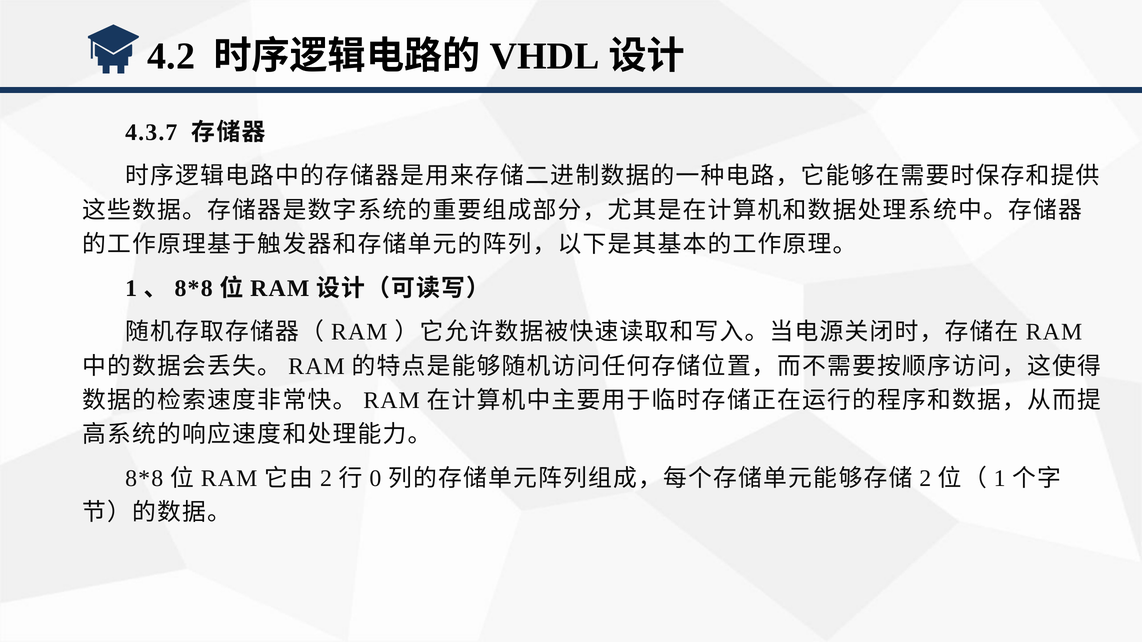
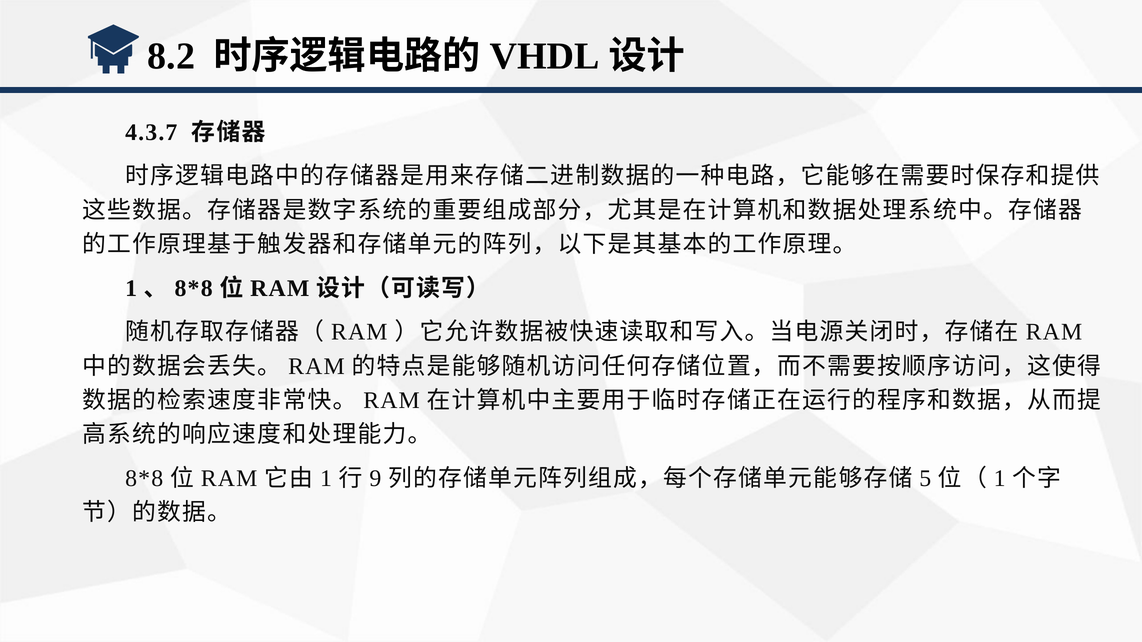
4.2: 4.2 -> 8.2
2 at (326, 479): 2 -> 1
0: 0 -> 9
2 at (925, 479): 2 -> 5
